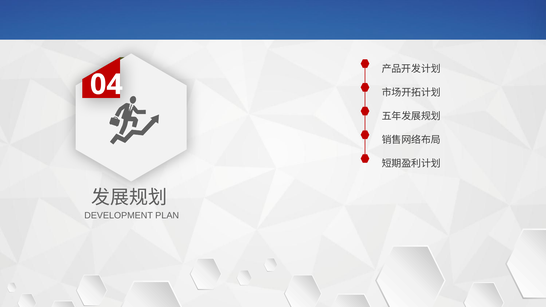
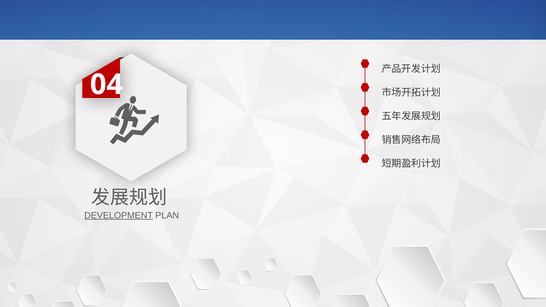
DEVELOPMENT underline: none -> present
